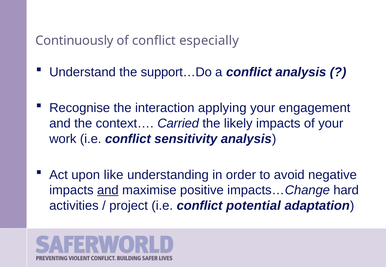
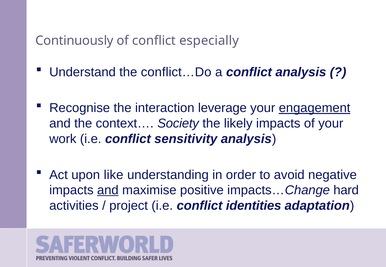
support…Do: support…Do -> conflict…Do
applying: applying -> leverage
engagement underline: none -> present
Carried: Carried -> Society
potential: potential -> identities
